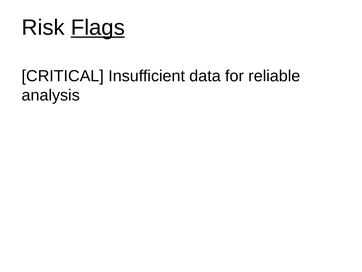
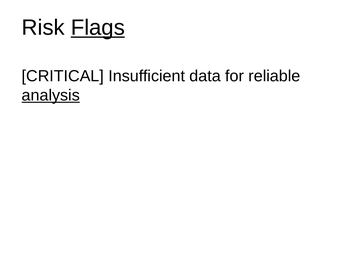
analysis underline: none -> present
